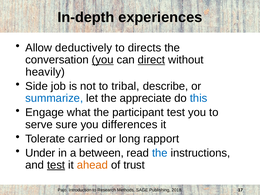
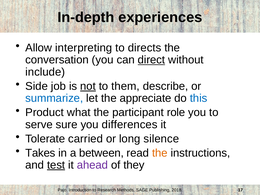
deductively: deductively -> interpreting
you at (103, 60) underline: present -> none
heavily: heavily -> include
not underline: none -> present
tribal: tribal -> them
Engage: Engage -> Product
participant test: test -> role
rapport: rapport -> silence
Under: Under -> Takes
the at (160, 153) colour: blue -> orange
ahead colour: orange -> purple
trust: trust -> they
